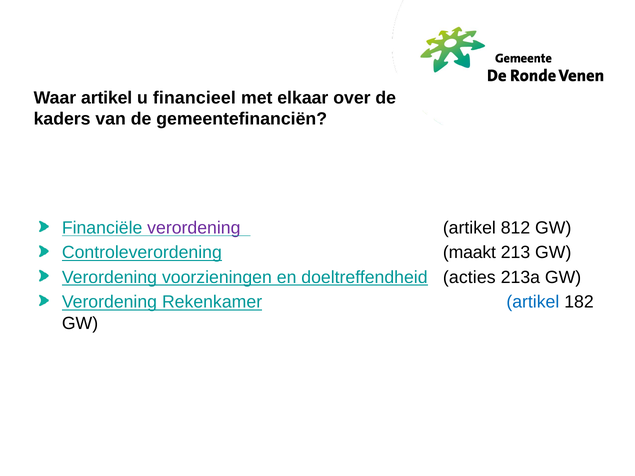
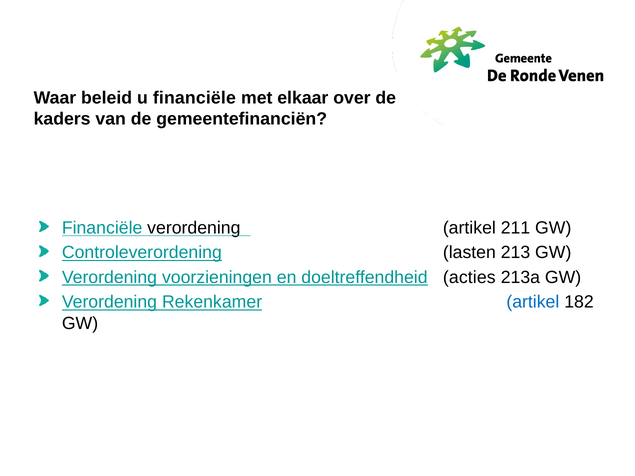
Waar artikel: artikel -> beleid
u financieel: financieel -> financiële
verordening at (194, 228) colour: purple -> black
812: 812 -> 211
maakt: maakt -> lasten
